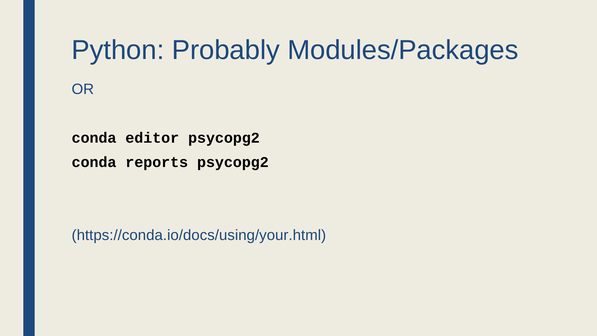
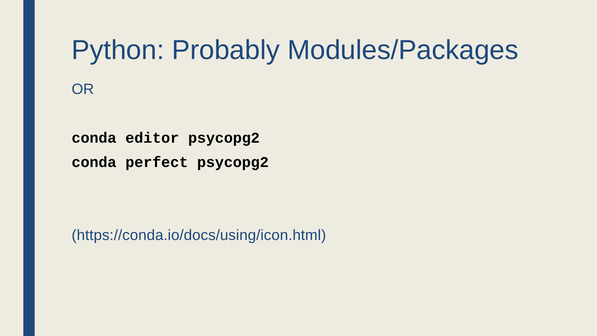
reports: reports -> perfect
https://conda.io/docs/using/your.html: https://conda.io/docs/using/your.html -> https://conda.io/docs/using/icon.html
